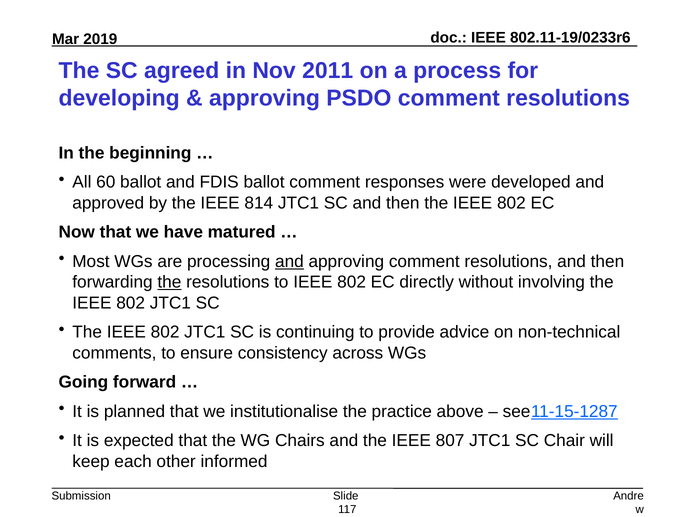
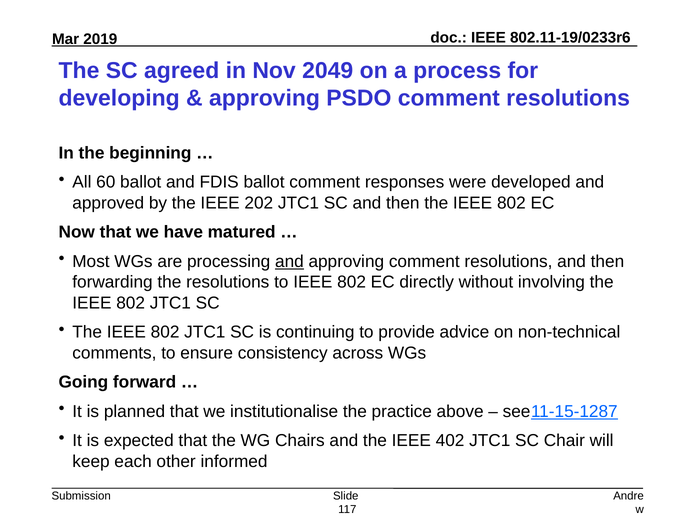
2011: 2011 -> 2049
814: 814 -> 202
the at (169, 282) underline: present -> none
807: 807 -> 402
